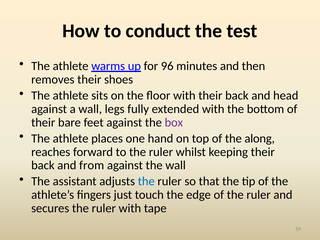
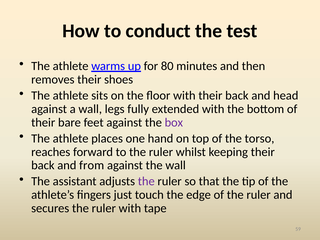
96: 96 -> 80
along: along -> torso
the at (146, 181) colour: blue -> purple
